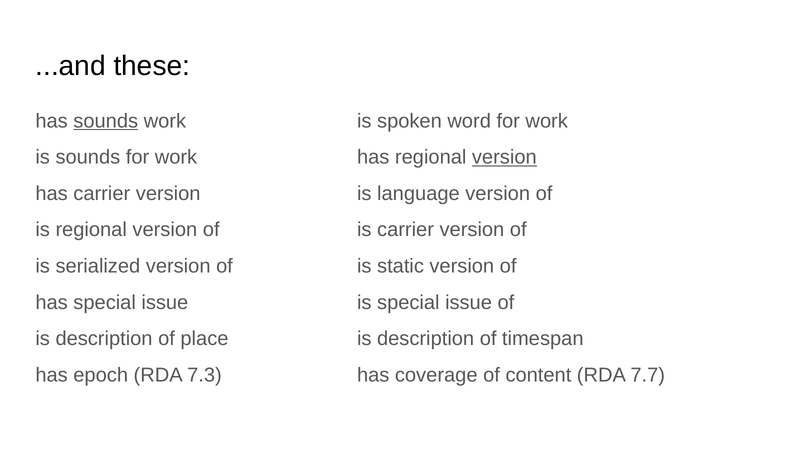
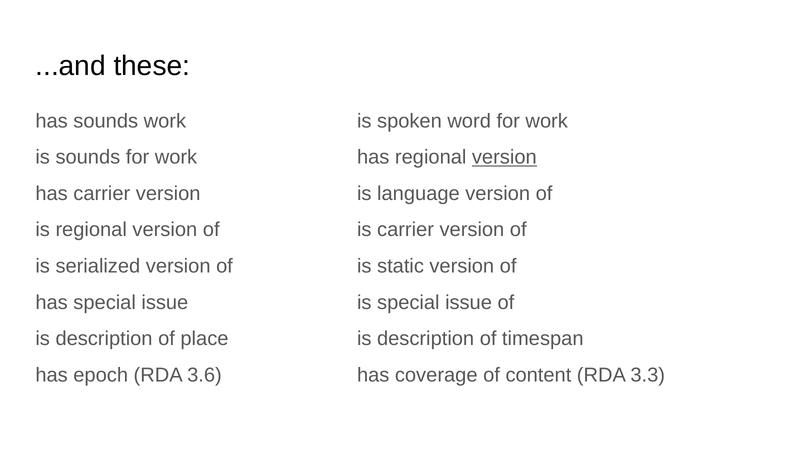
sounds at (106, 121) underline: present -> none
7.3: 7.3 -> 3.6
7.7: 7.7 -> 3.3
